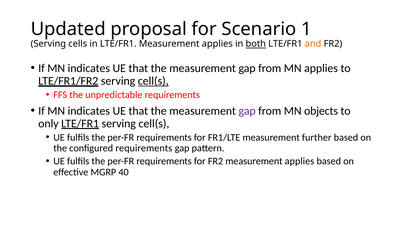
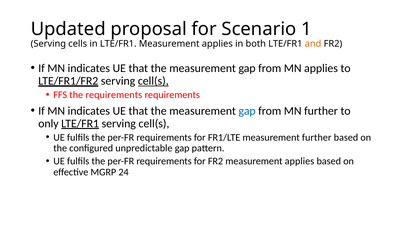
both underline: present -> none
the unpredictable: unpredictable -> requirements
gap at (247, 111) colour: purple -> blue
MN objects: objects -> further
configured requirements: requirements -> unpredictable
40: 40 -> 24
